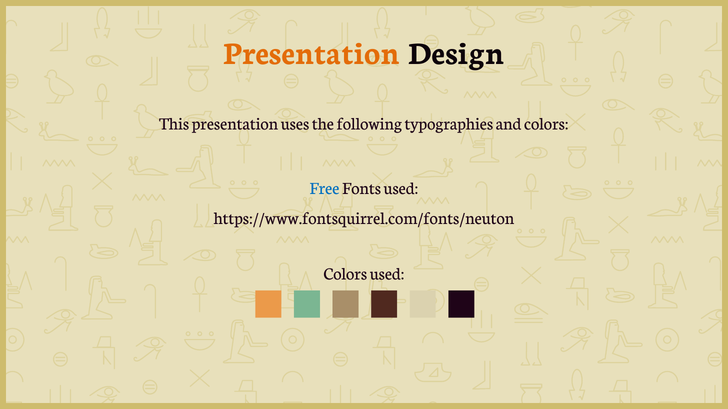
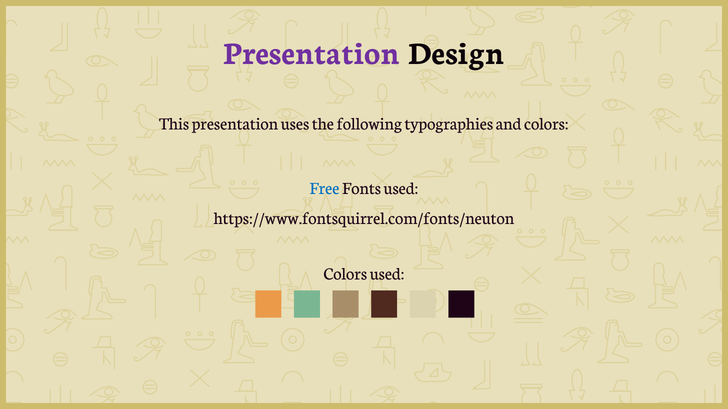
Presentation at (312, 53) colour: orange -> purple
